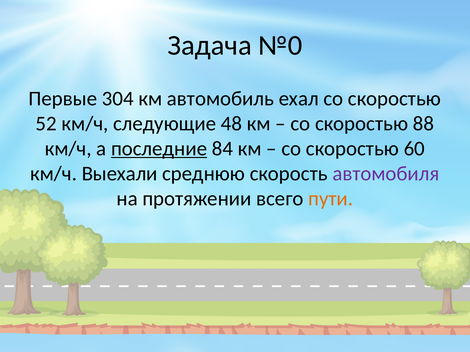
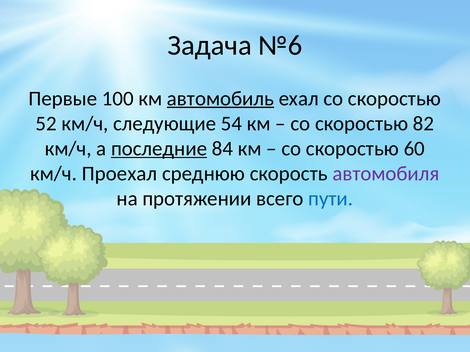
№0: №0 -> №6
304: 304 -> 100
автомобиль underline: none -> present
48: 48 -> 54
88: 88 -> 82
Выехали: Выехали -> Проехал
пути colour: orange -> blue
